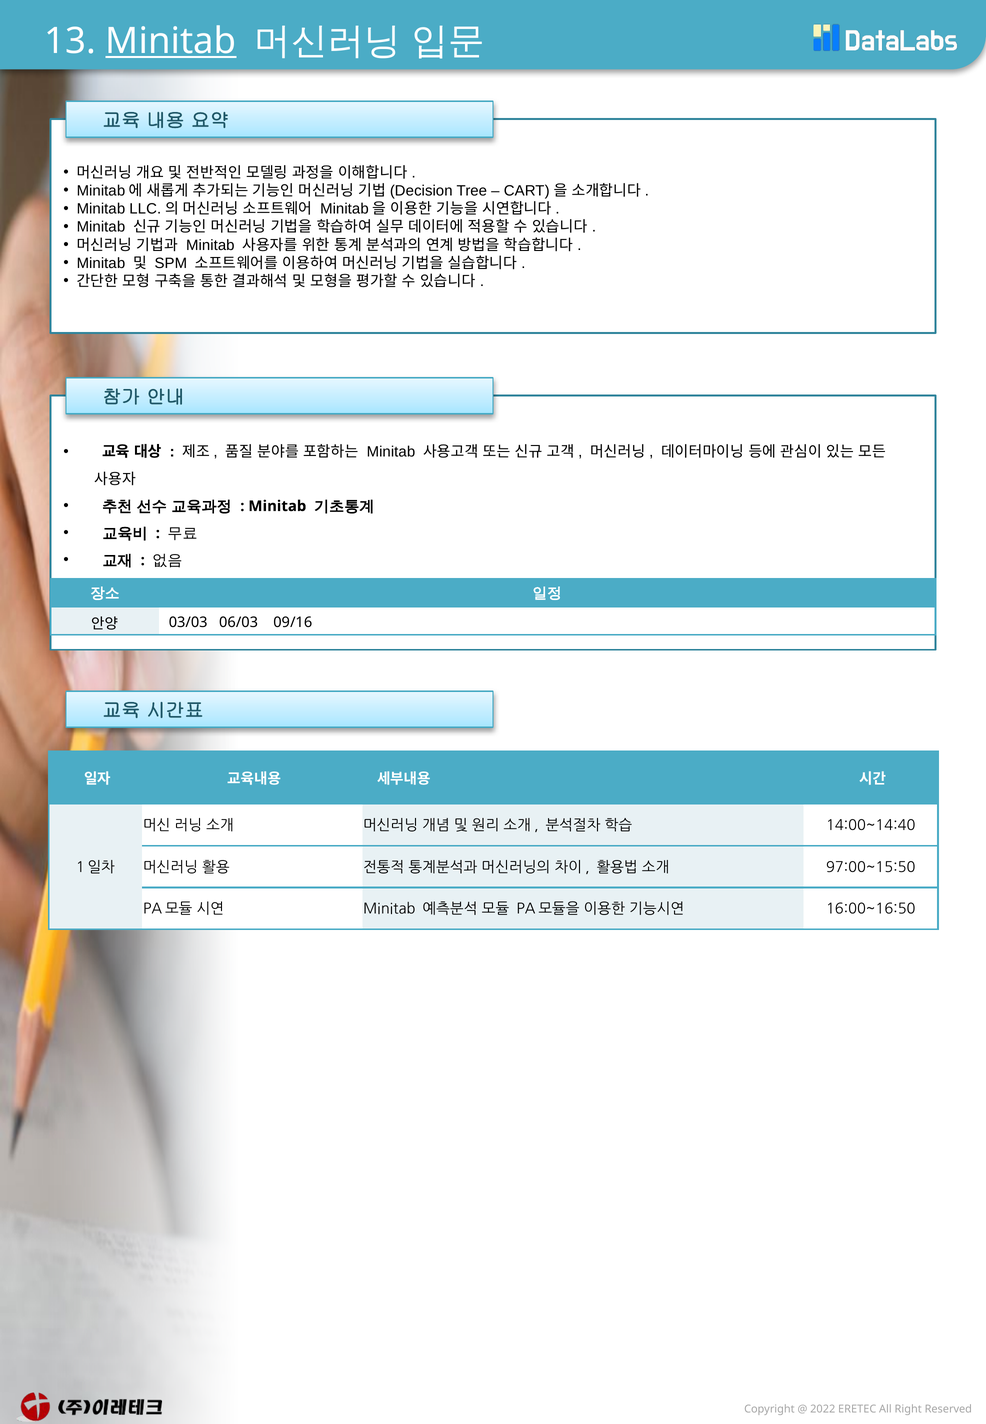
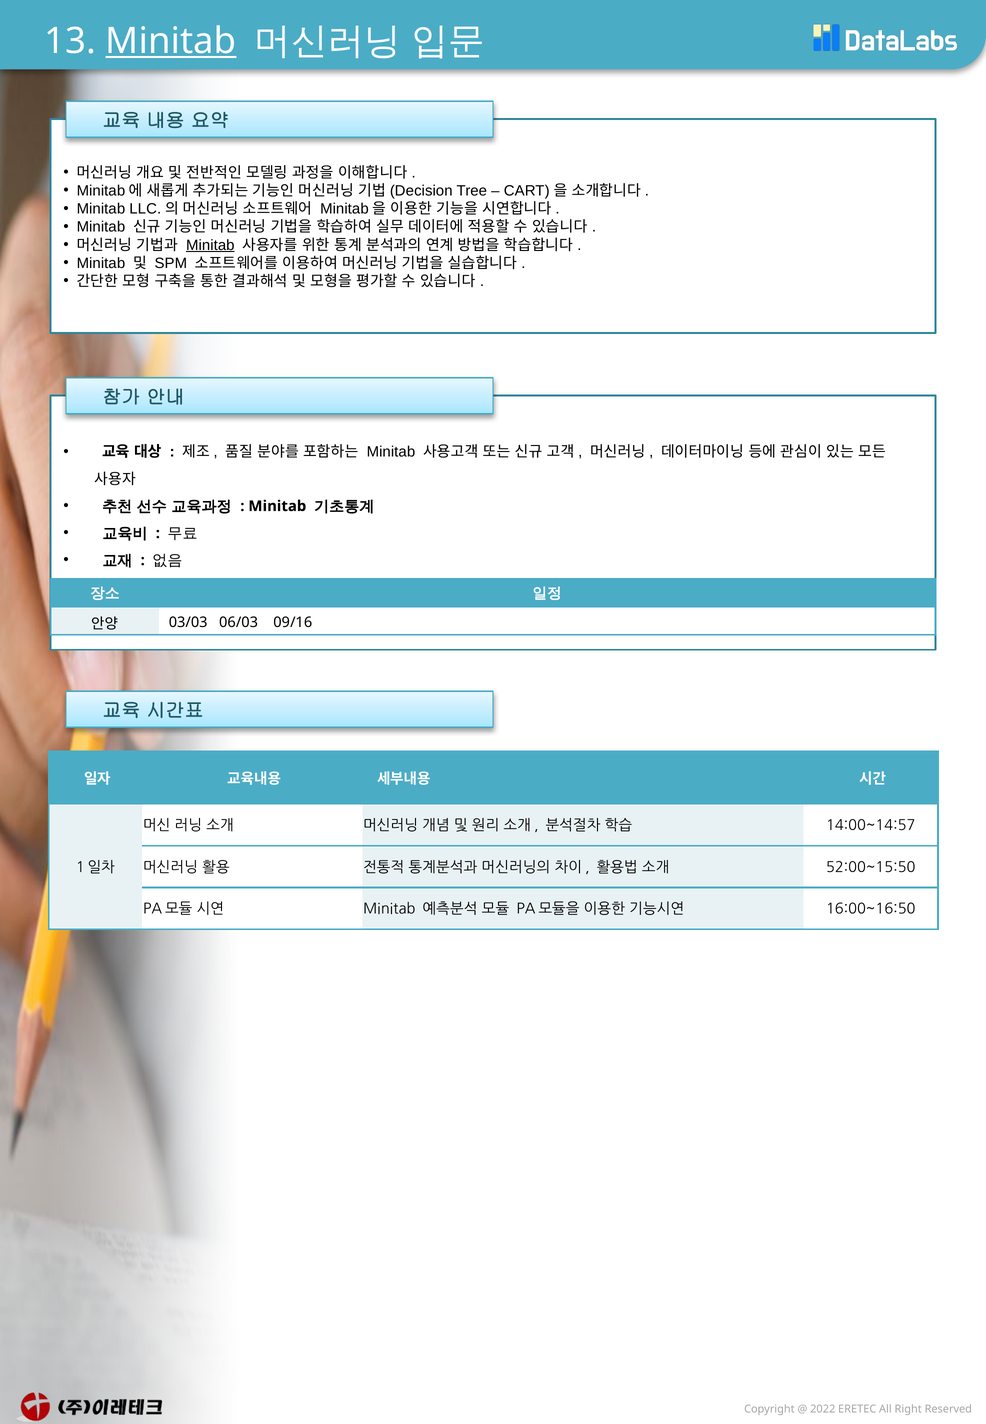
Minitab at (210, 245) underline: none -> present
14:00~14:40: 14:00~14:40 -> 14:00~14:57
97:00~15:50: 97:00~15:50 -> 52:00~15:50
